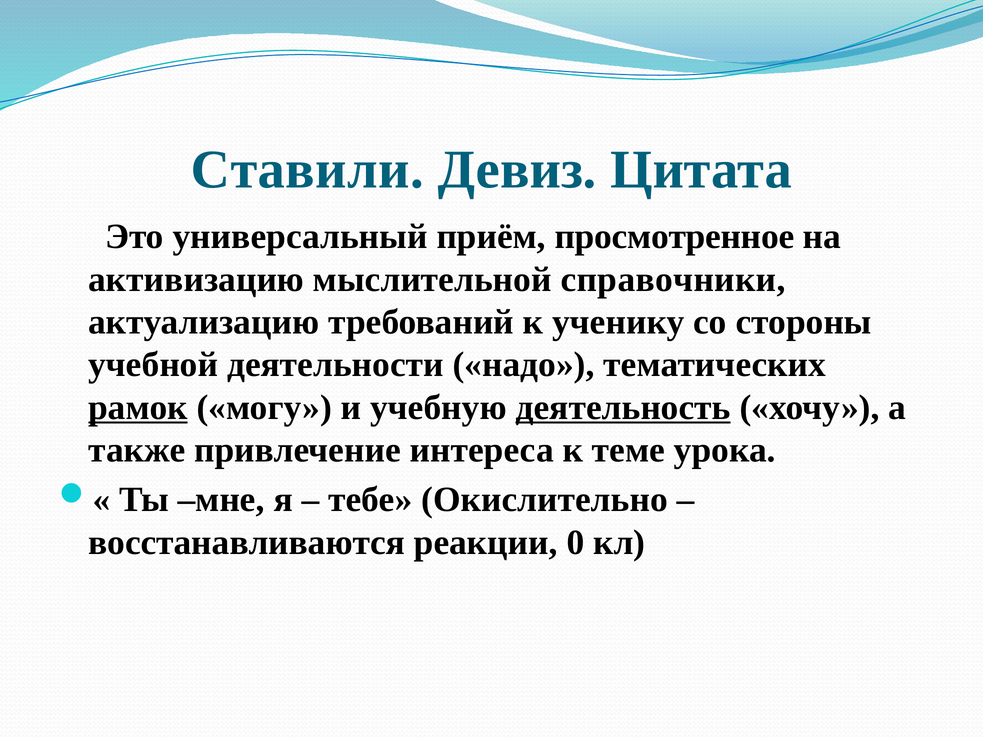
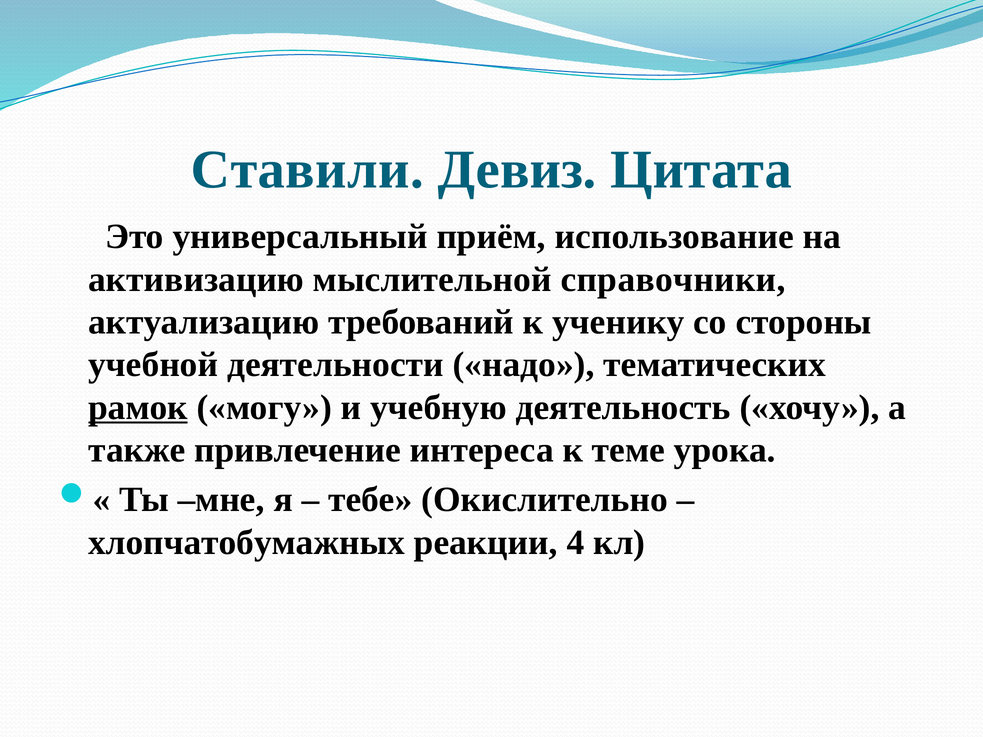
просмотренное: просмотренное -> использование
деятельность underline: present -> none
восстанавливаются: восстанавливаются -> хлопчатобумажных
0: 0 -> 4
